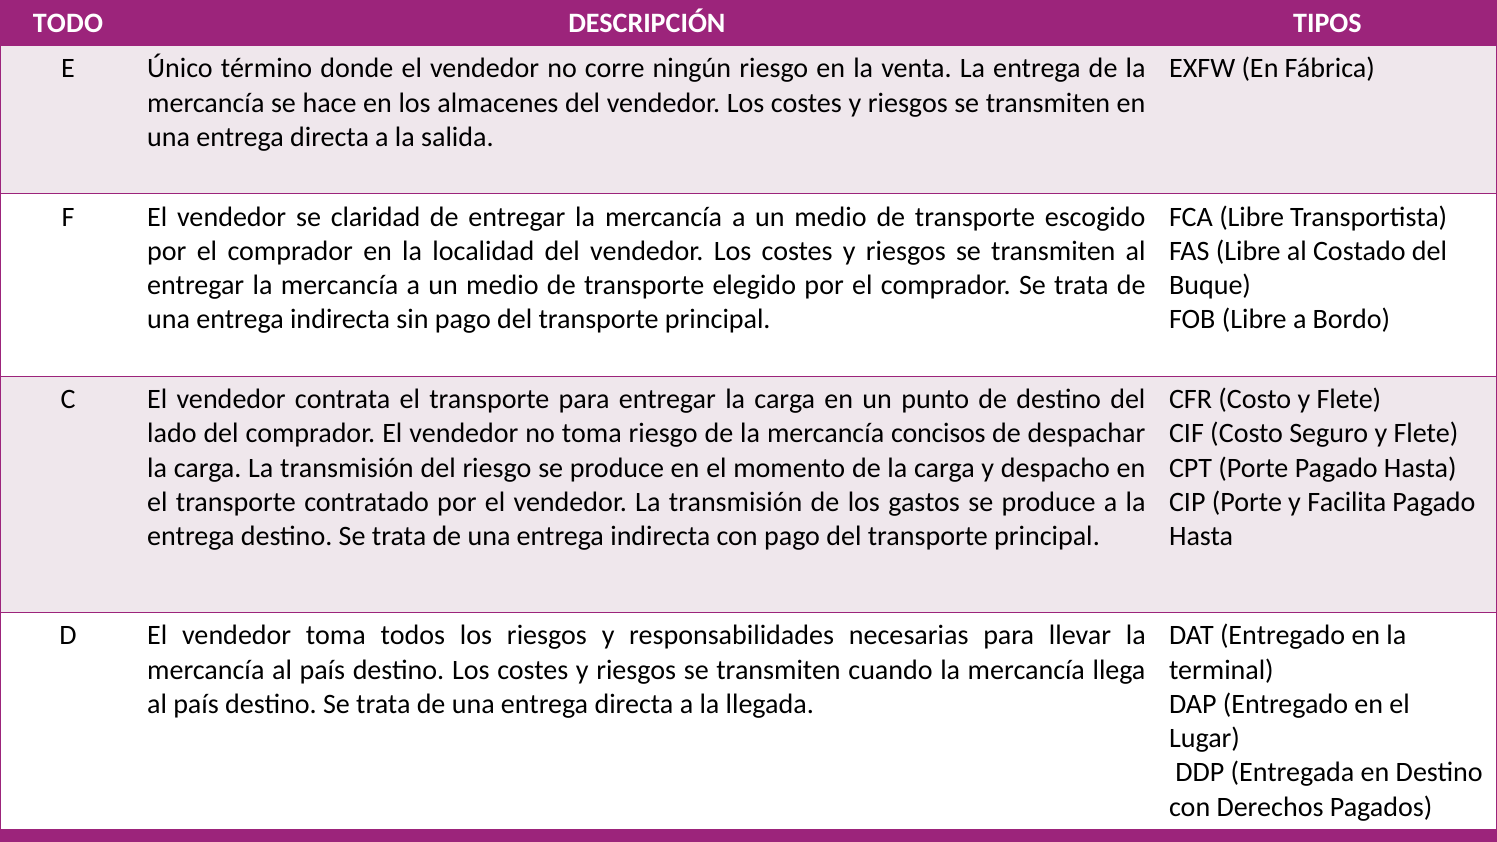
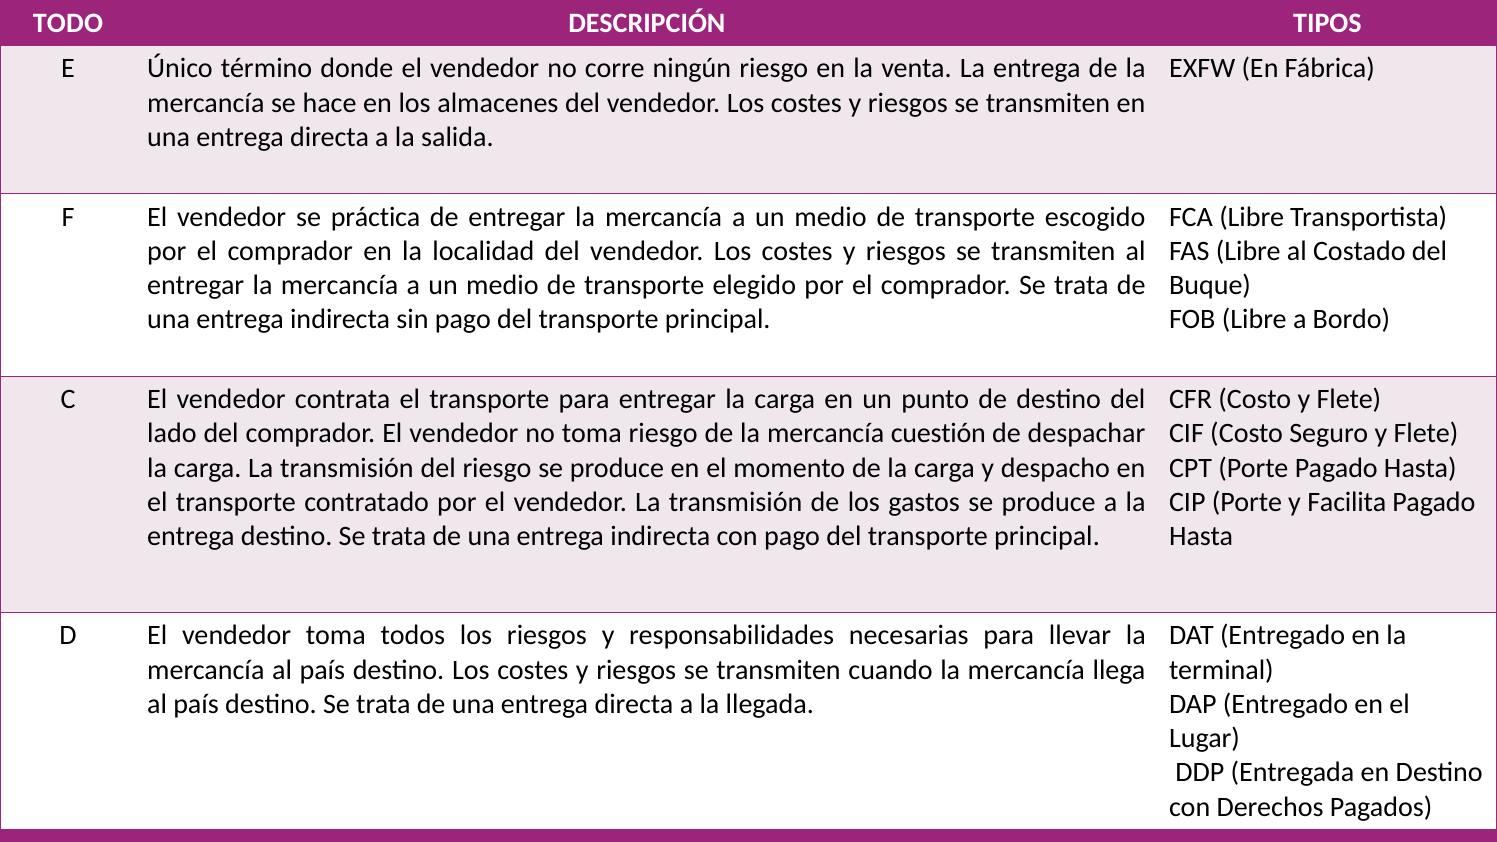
claridad: claridad -> práctica
concisos: concisos -> cuestión
